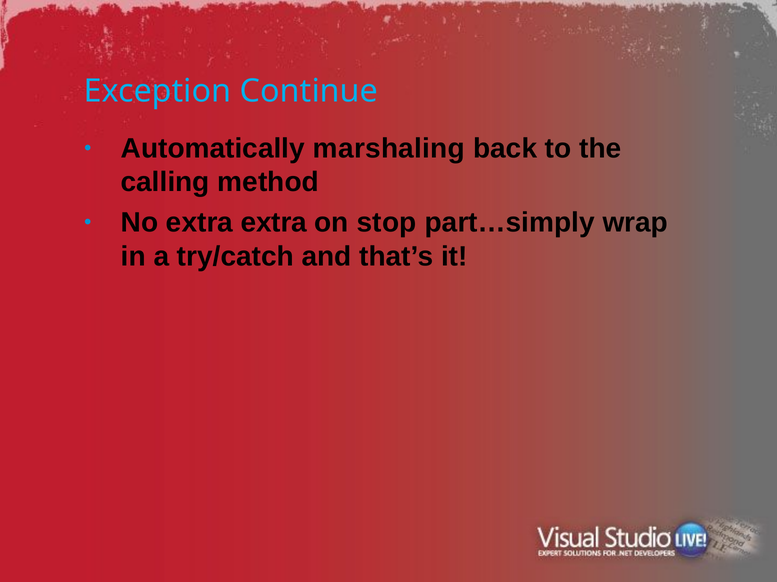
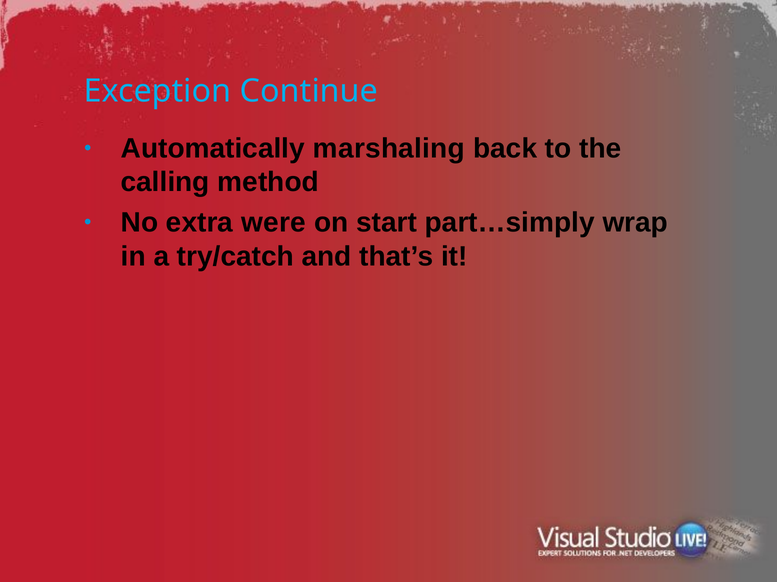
extra extra: extra -> were
stop: stop -> start
